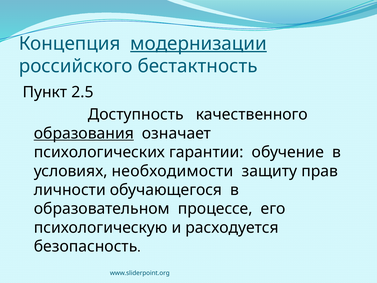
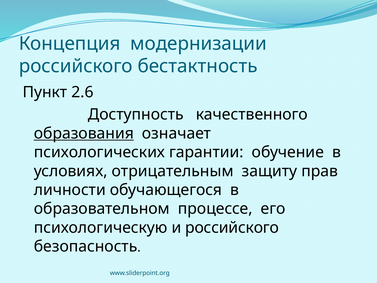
модернизации underline: present -> none
2.5: 2.5 -> 2.6
необходимости: необходимости -> отрицательным
и расходуется: расходуется -> российского
